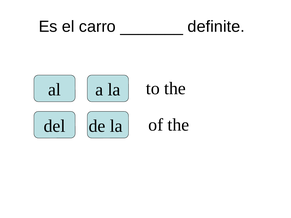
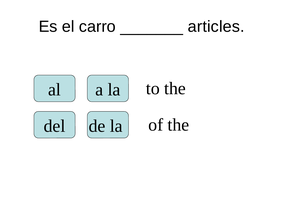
definite: definite -> articles
